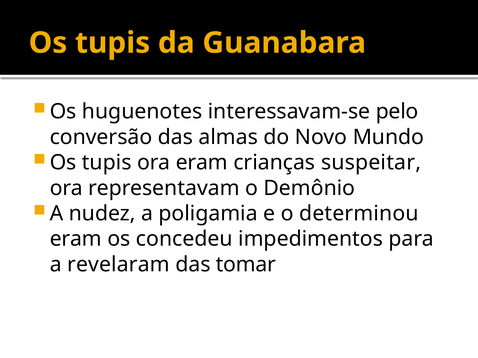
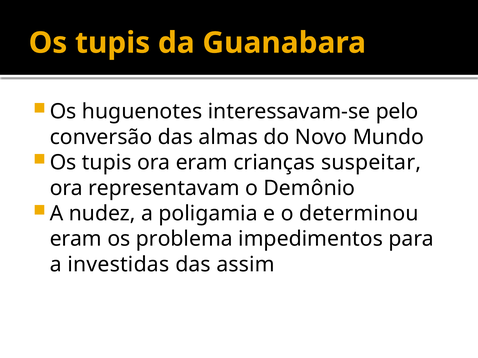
concedeu: concedeu -> problema
revelaram: revelaram -> investidas
tomar: tomar -> assim
